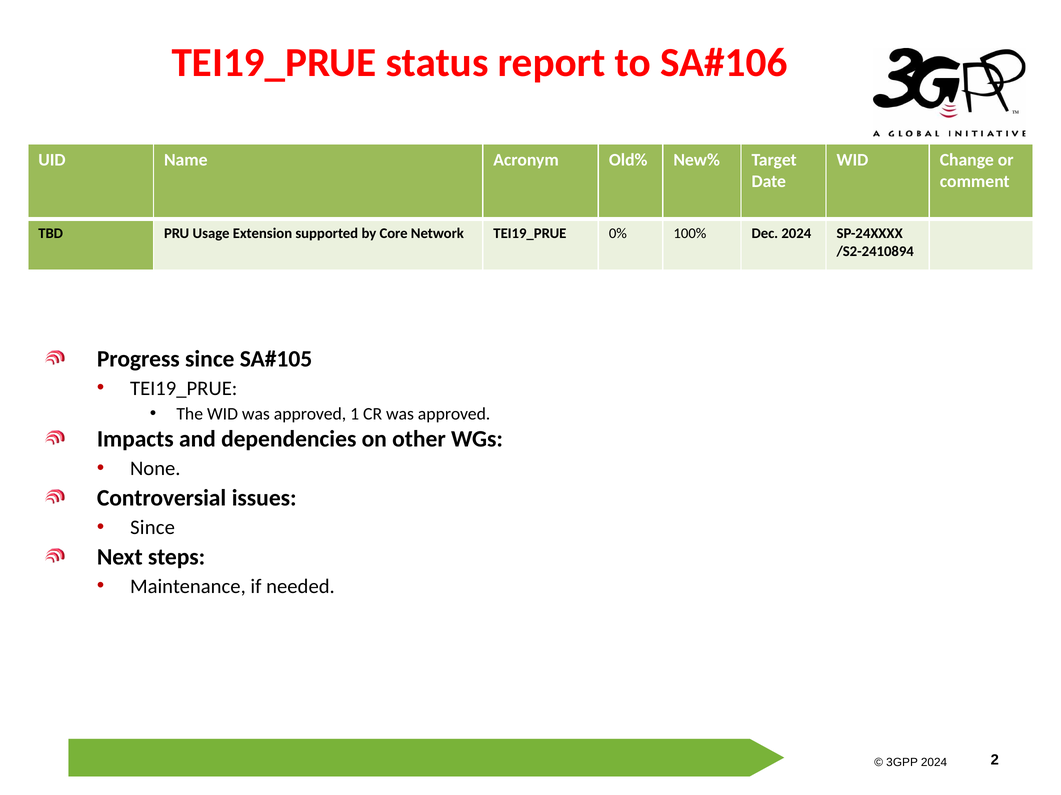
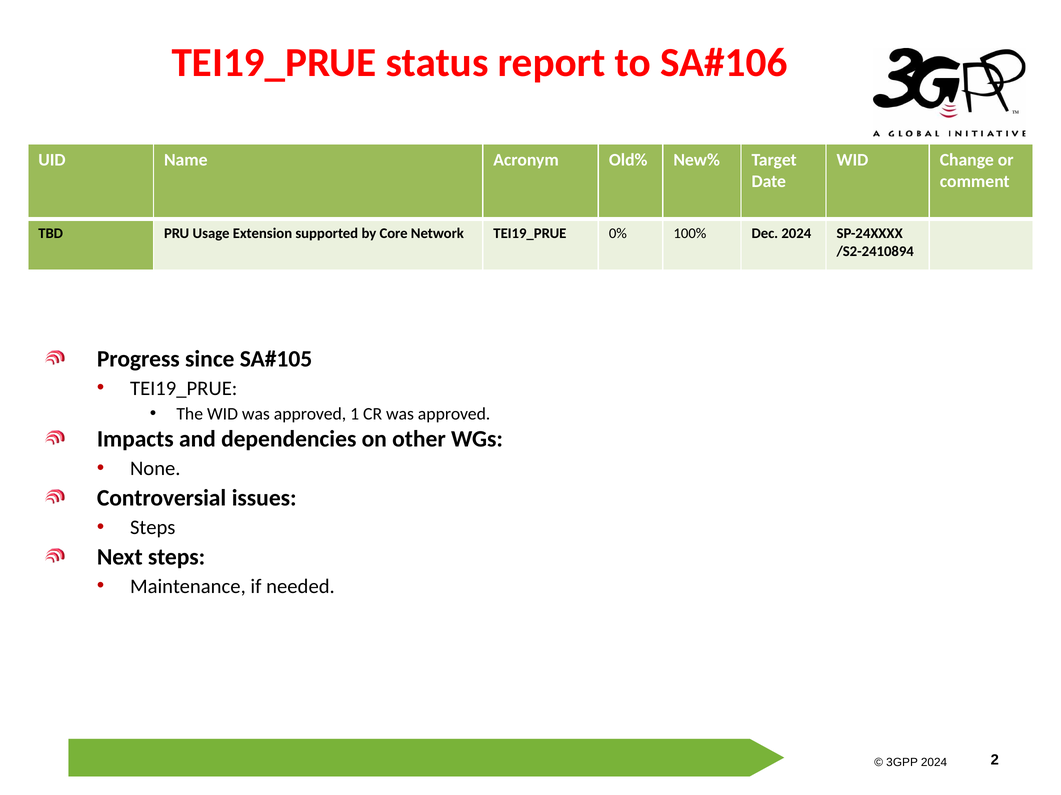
Since at (153, 528): Since -> Steps
